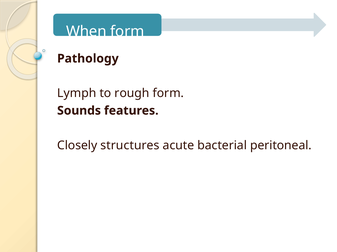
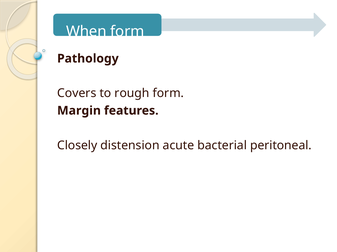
Lymph: Lymph -> Covers
Sounds: Sounds -> Margin
structures: structures -> distension
